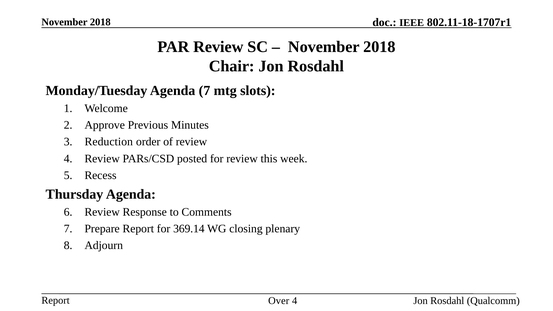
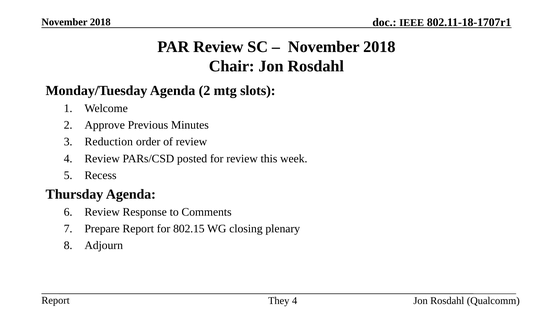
Agenda 7: 7 -> 2
369.14: 369.14 -> 802.15
Over: Over -> They
